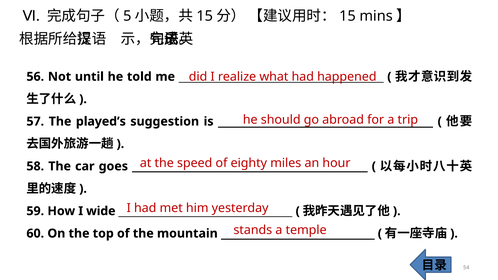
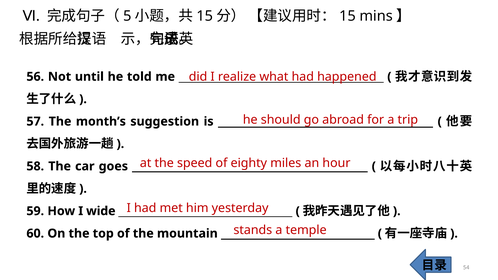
played’s: played’s -> month’s
